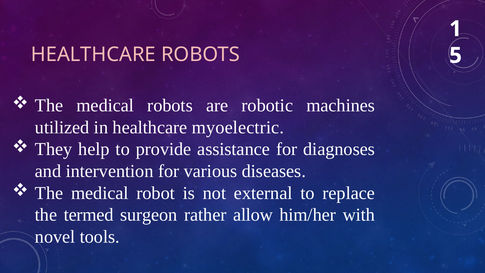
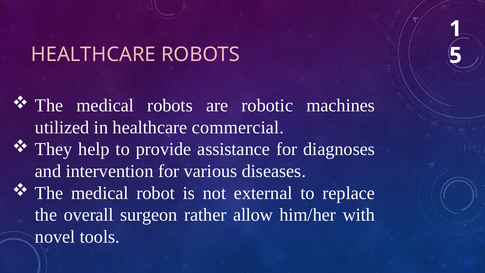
myoelectric: myoelectric -> commercial
termed: termed -> overall
